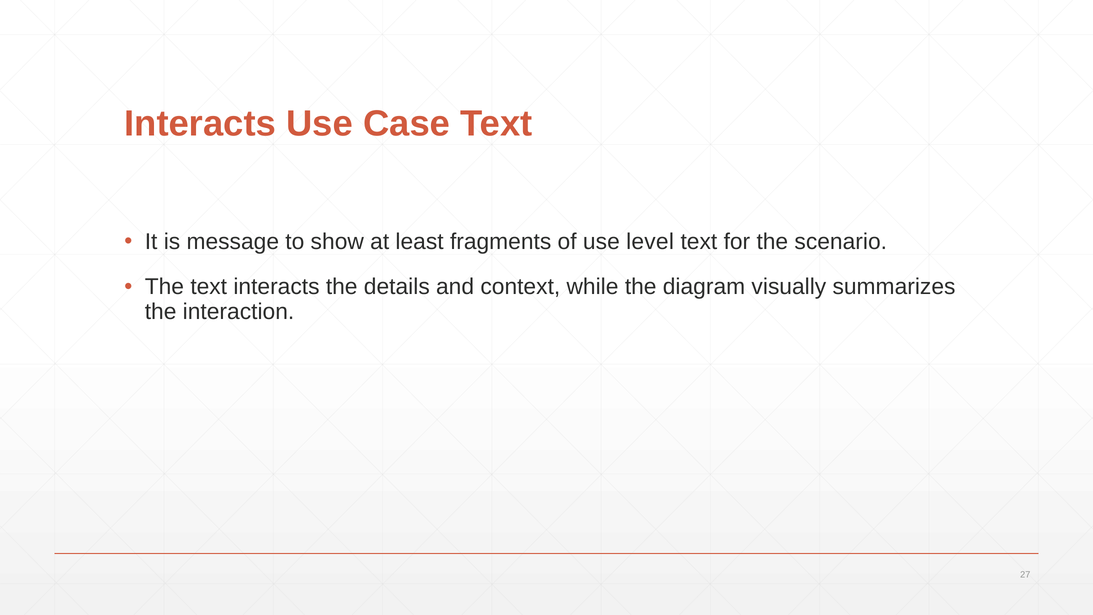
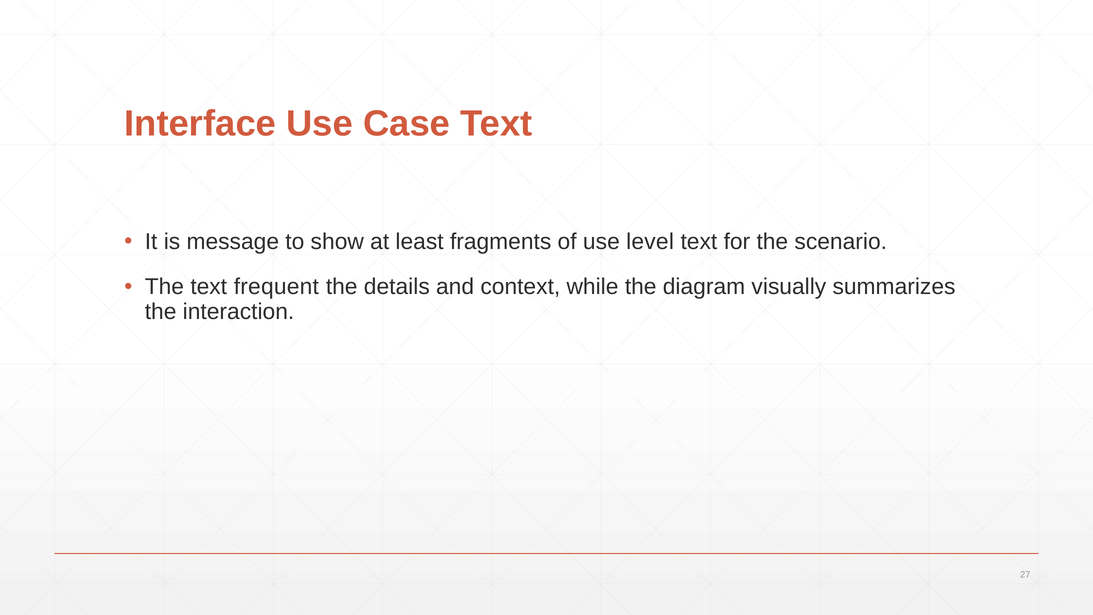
Interacts at (200, 124): Interacts -> Interface
text interacts: interacts -> frequent
